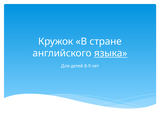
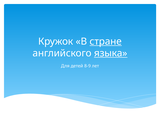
стране underline: none -> present
